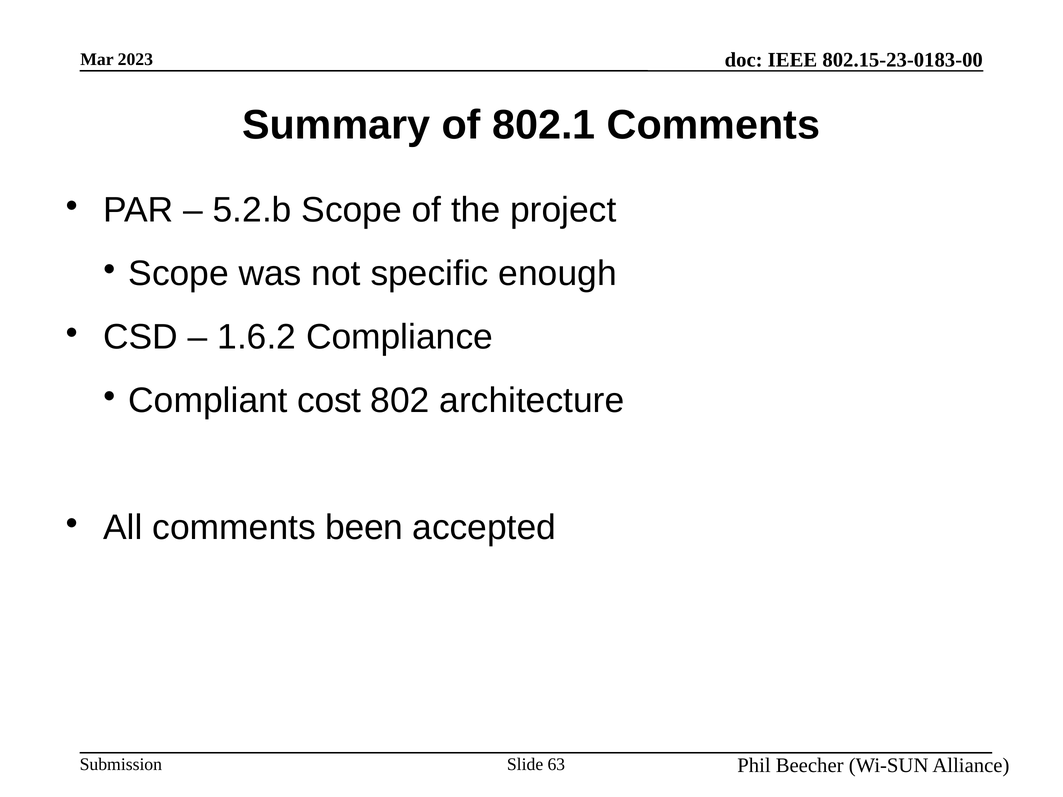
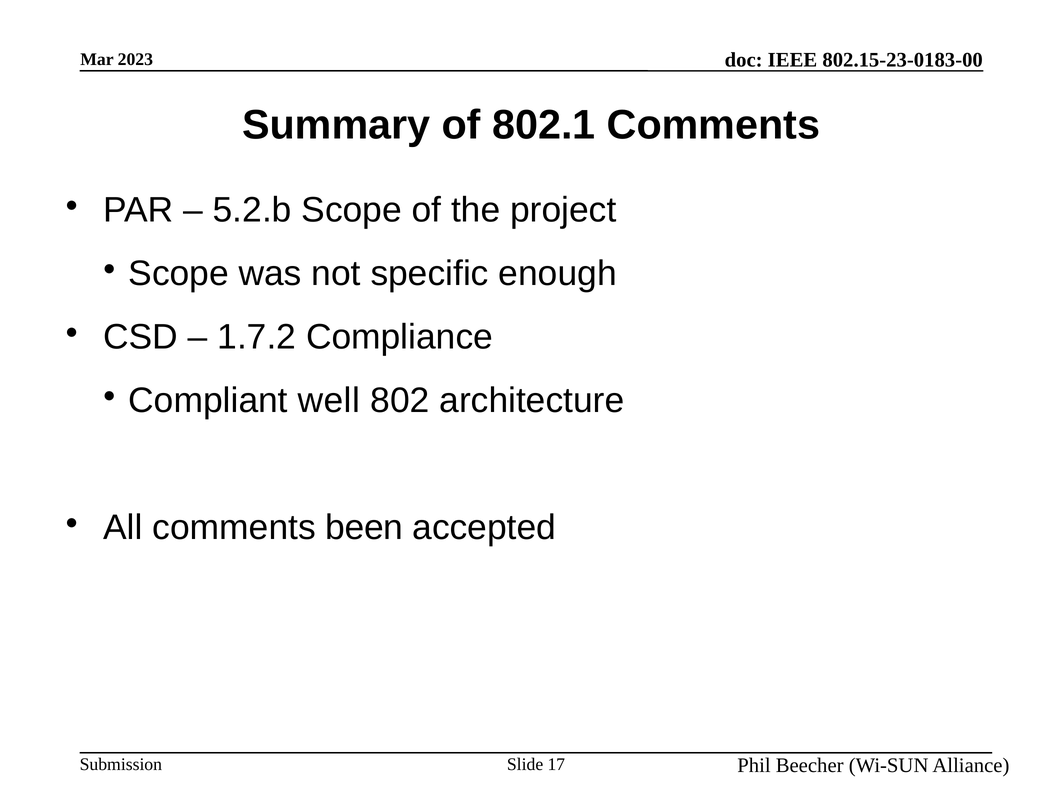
1.6.2: 1.6.2 -> 1.7.2
cost: cost -> well
63: 63 -> 17
